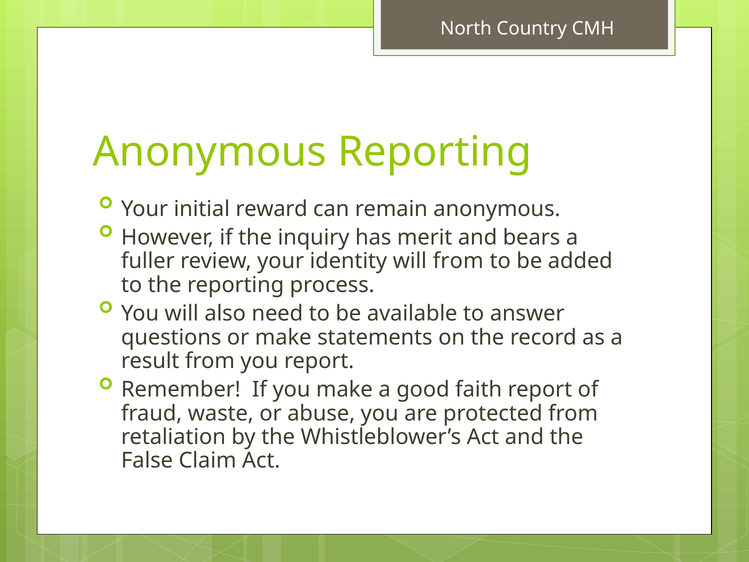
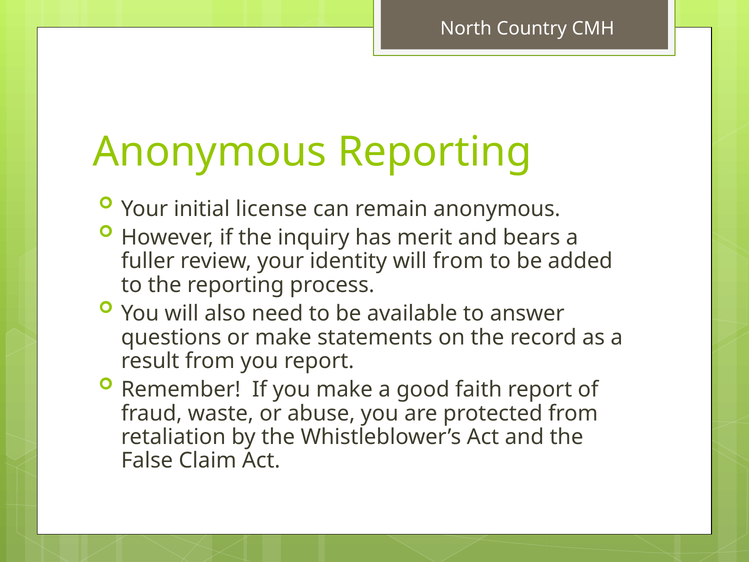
reward: reward -> license
